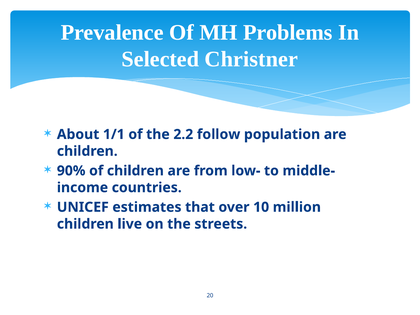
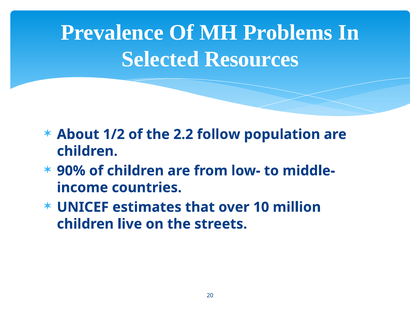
Christner: Christner -> Resources
1/1: 1/1 -> 1/2
